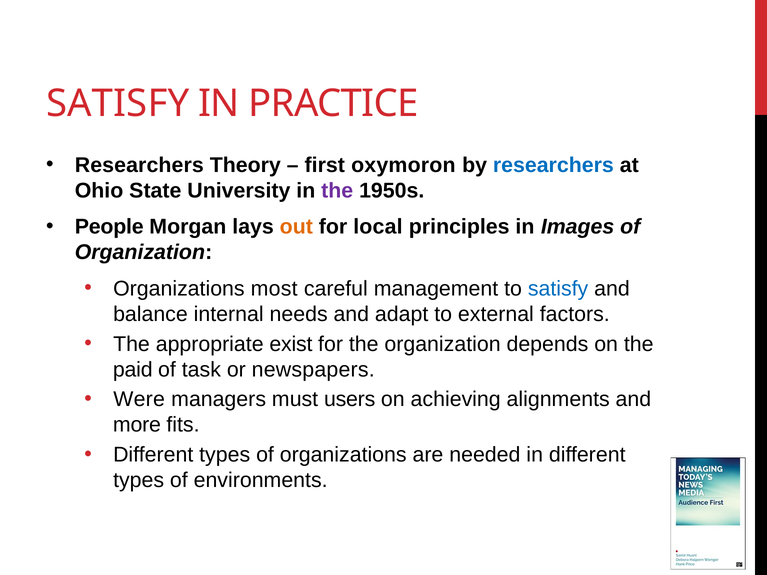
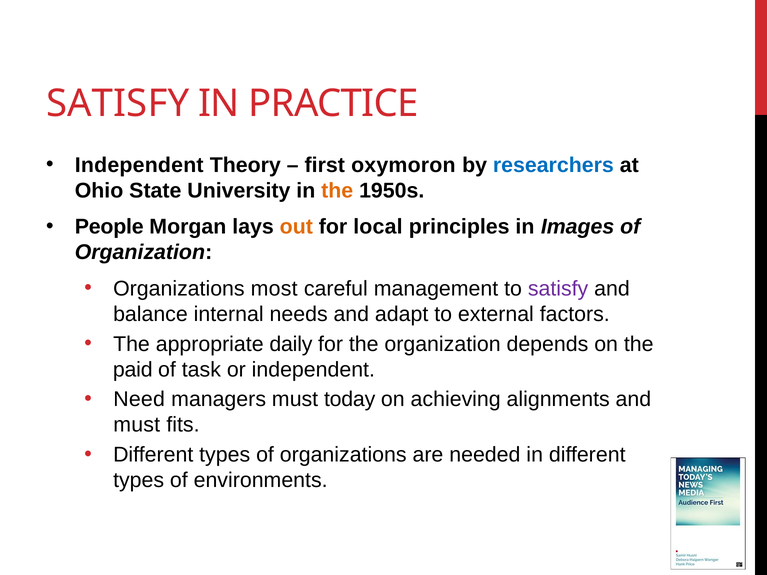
Researchers at (139, 165): Researchers -> Independent
the at (337, 191) colour: purple -> orange
satisfy at (558, 289) colour: blue -> purple
exist: exist -> daily
or newspapers: newspapers -> independent
Were: Were -> Need
users: users -> today
more at (137, 425): more -> must
